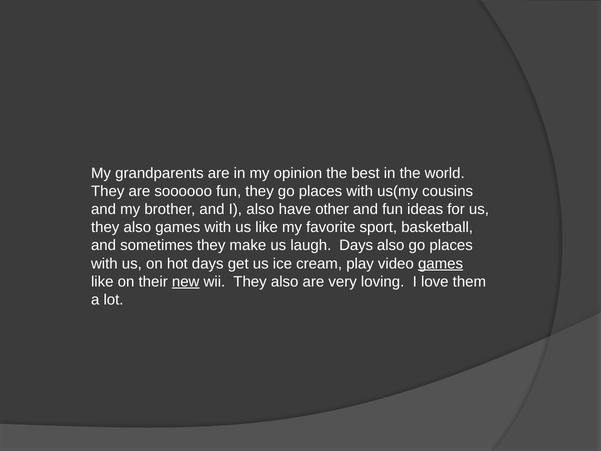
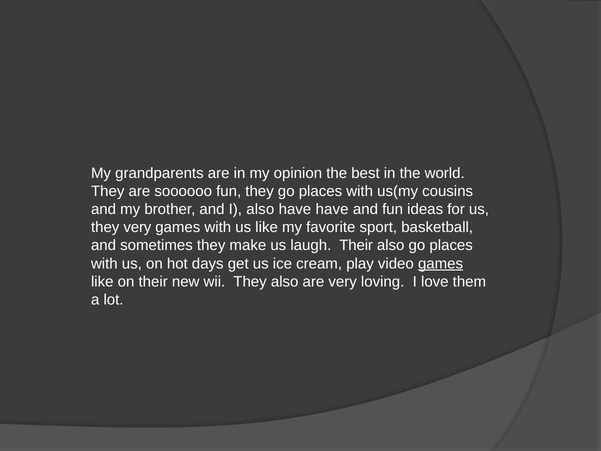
have other: other -> have
also at (137, 227): also -> very
laugh Days: Days -> Their
new underline: present -> none
